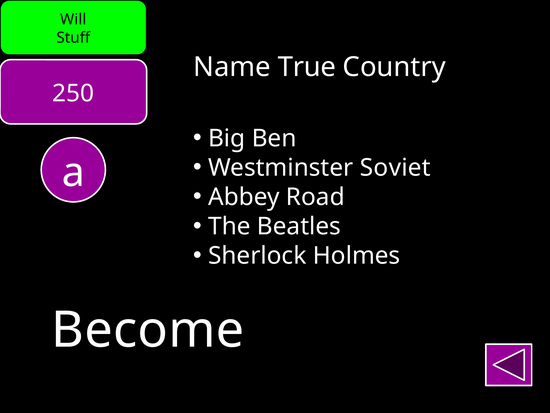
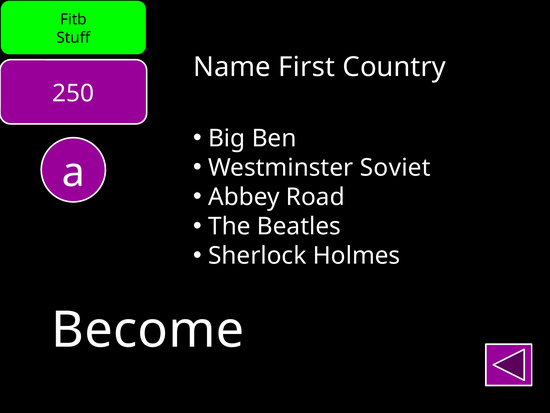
Will: Will -> Fitb
True: True -> First
